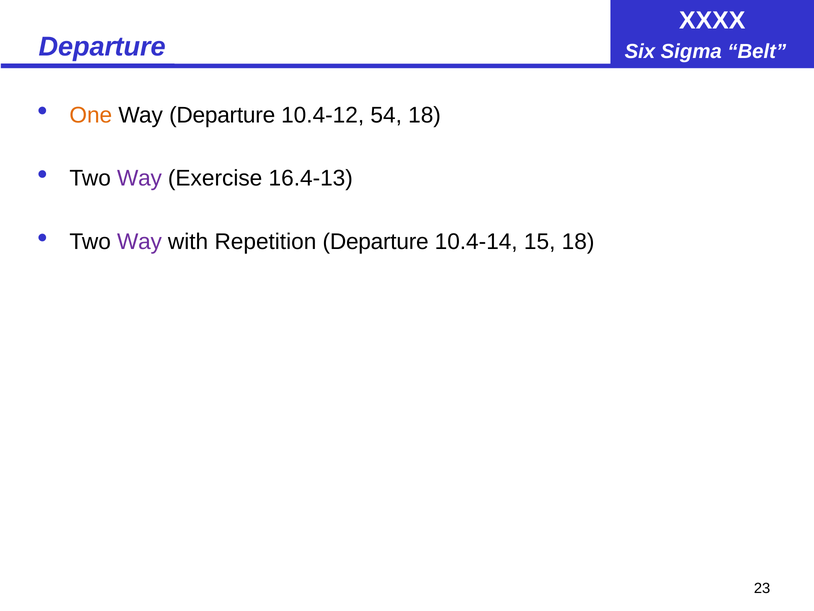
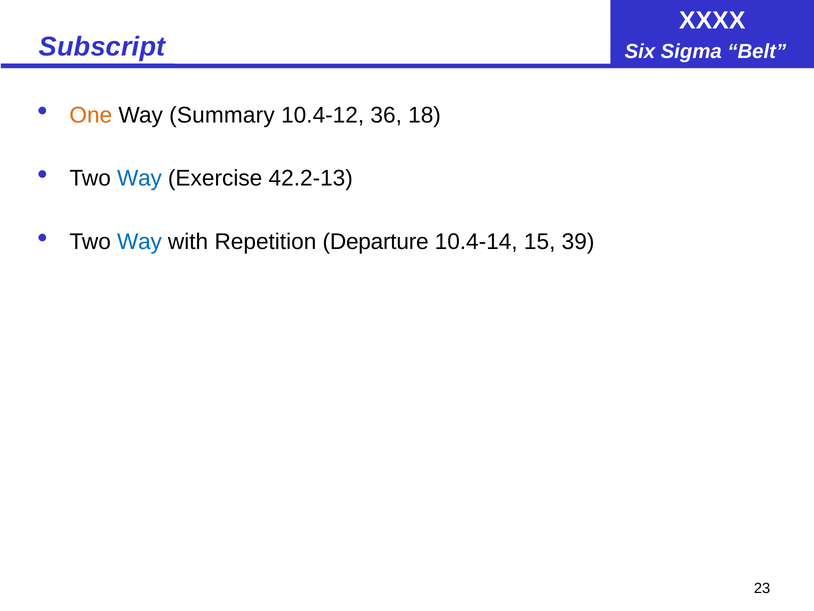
Departure at (102, 47): Departure -> Subscript
Way Departure: Departure -> Summary
54: 54 -> 36
Way at (139, 178) colour: purple -> blue
16.4-13: 16.4-13 -> 42.2-13
Way at (139, 242) colour: purple -> blue
15 18: 18 -> 39
